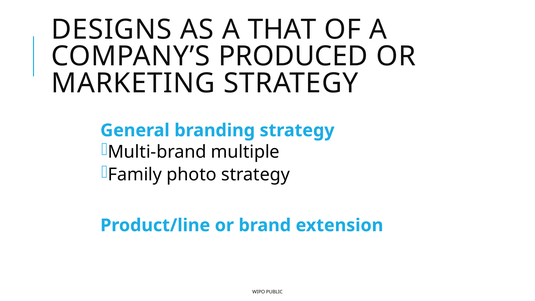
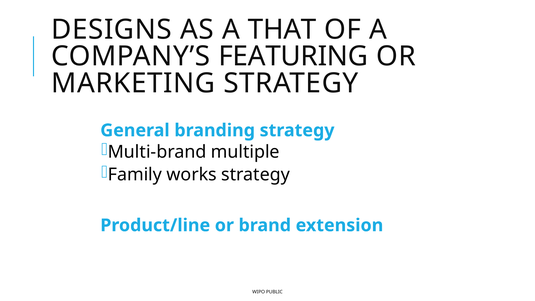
PRODUCED: PRODUCED -> FEATURING
photo: photo -> works
